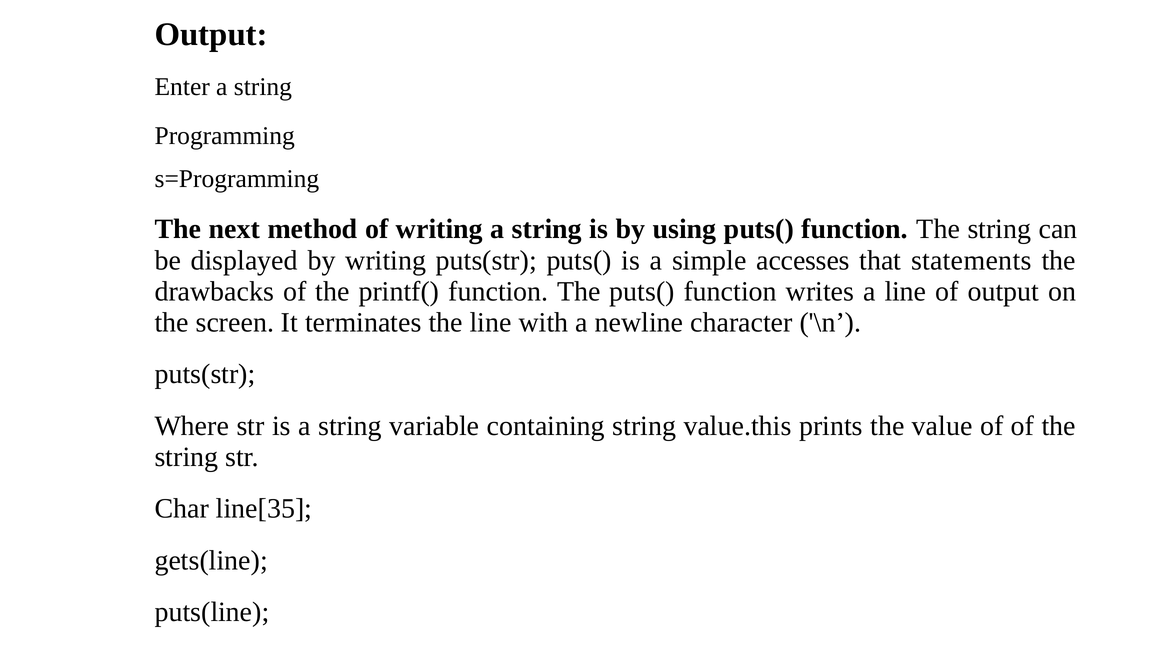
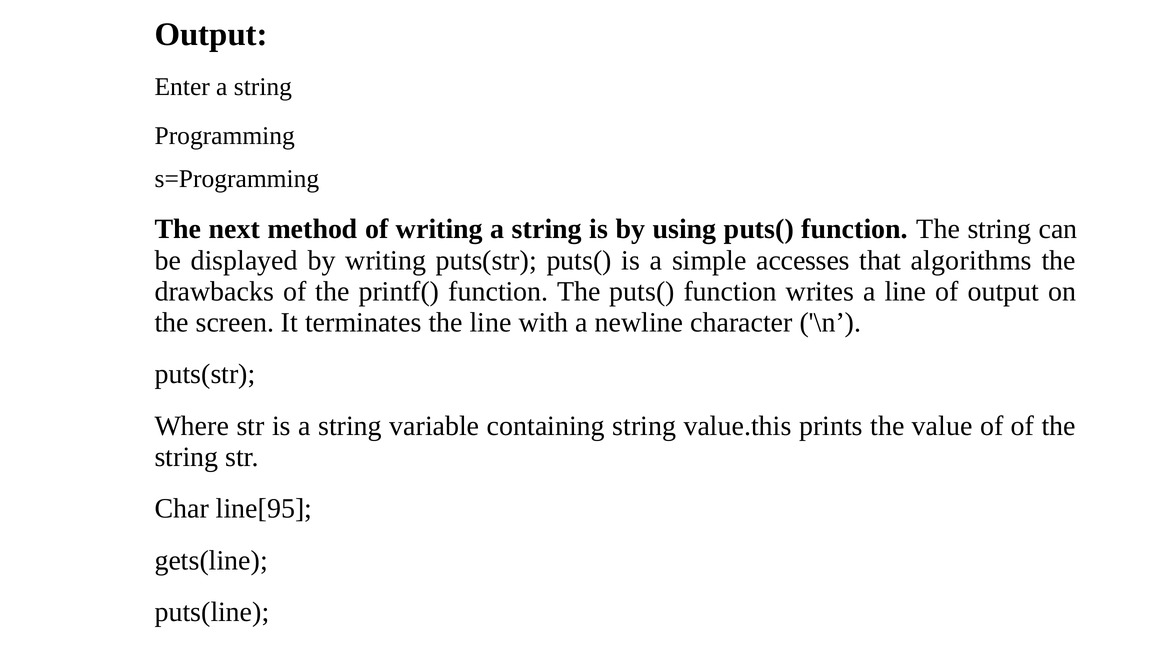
statements: statements -> algorithms
line[35: line[35 -> line[95
